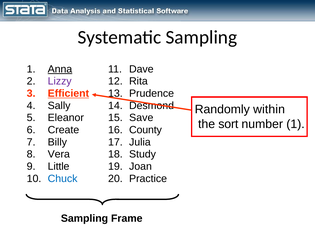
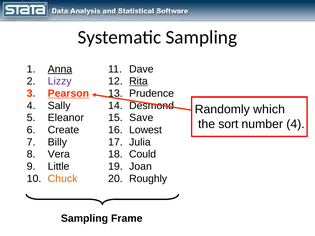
Rita underline: none -> present
Efficient: Efficient -> Pearson
within: within -> which
number 1: 1 -> 4
County: County -> Lowest
Study: Study -> Could
Chuck colour: blue -> orange
Practice: Practice -> Roughly
